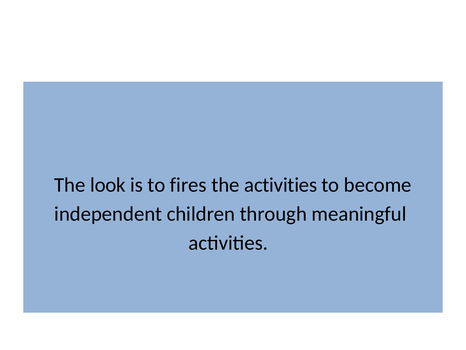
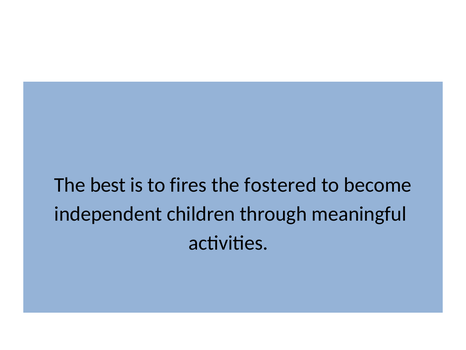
look: look -> best
the activities: activities -> fostered
